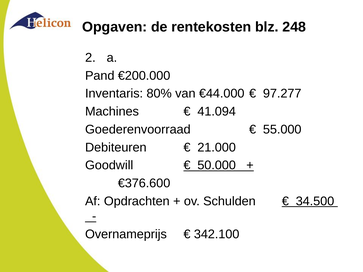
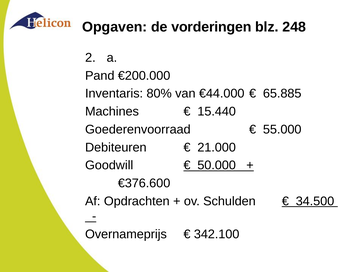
rentekosten: rentekosten -> vorderingen
97.277: 97.277 -> 65.885
41.094: 41.094 -> 15.440
